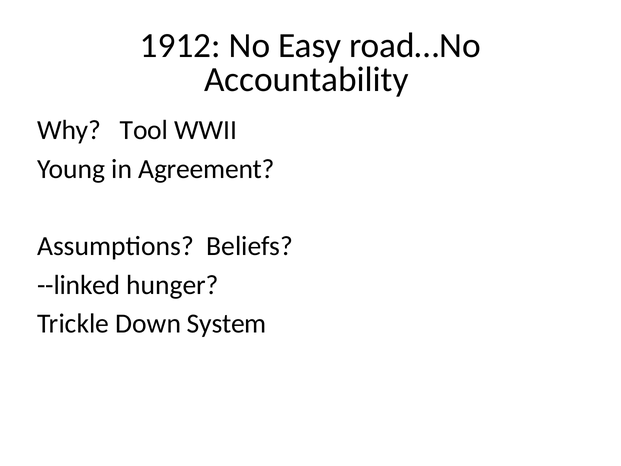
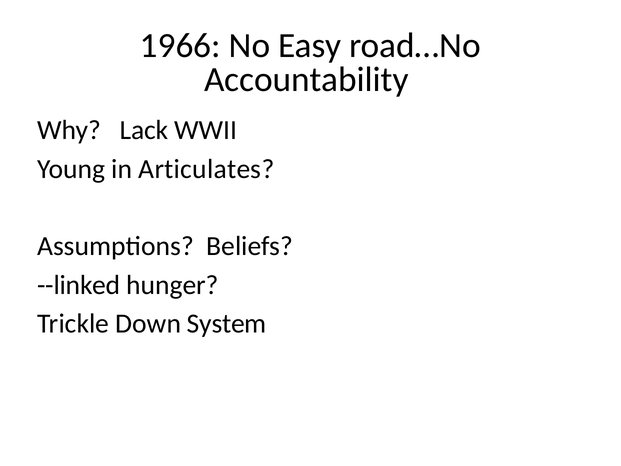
1912: 1912 -> 1966
Tool: Tool -> Lack
Agreement: Agreement -> Articulates
